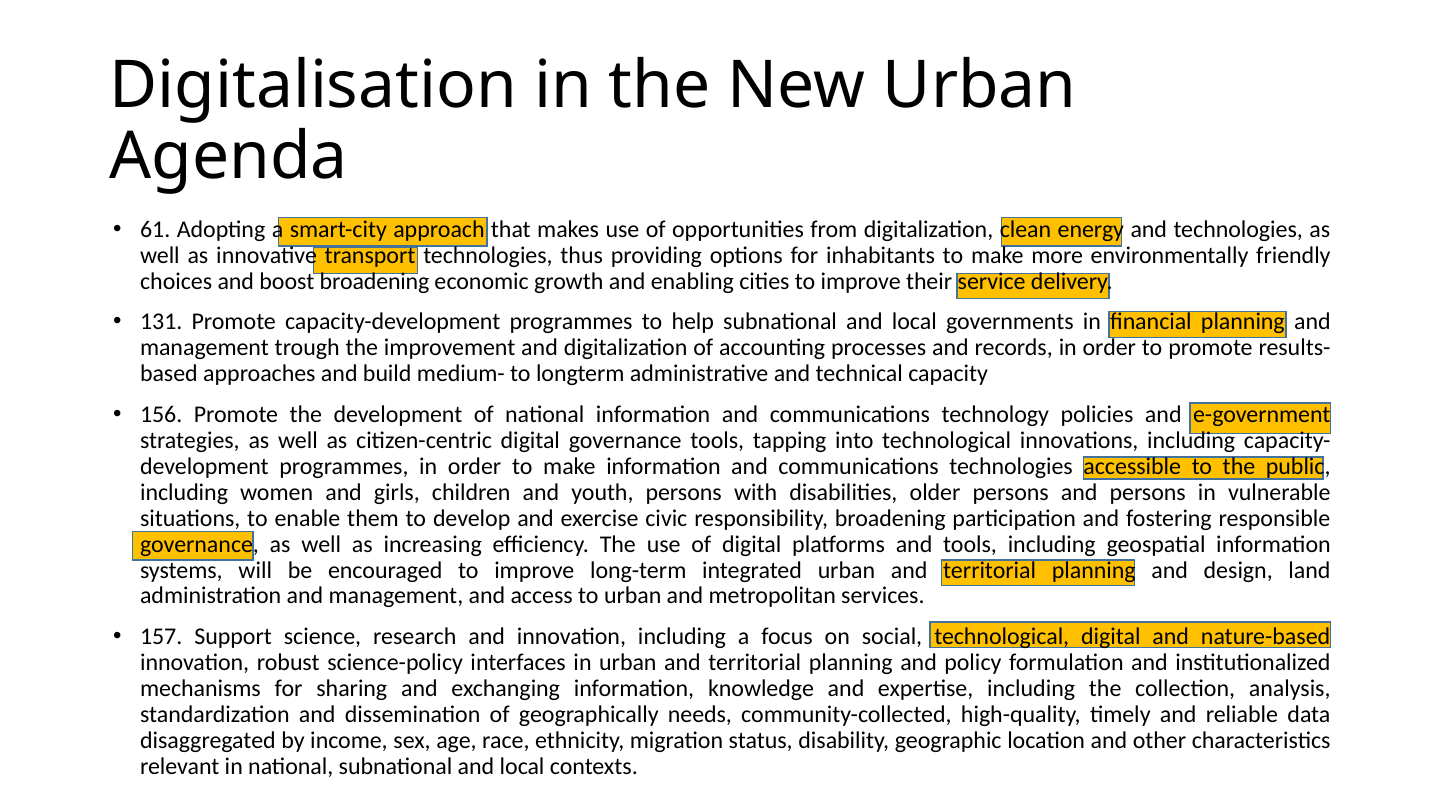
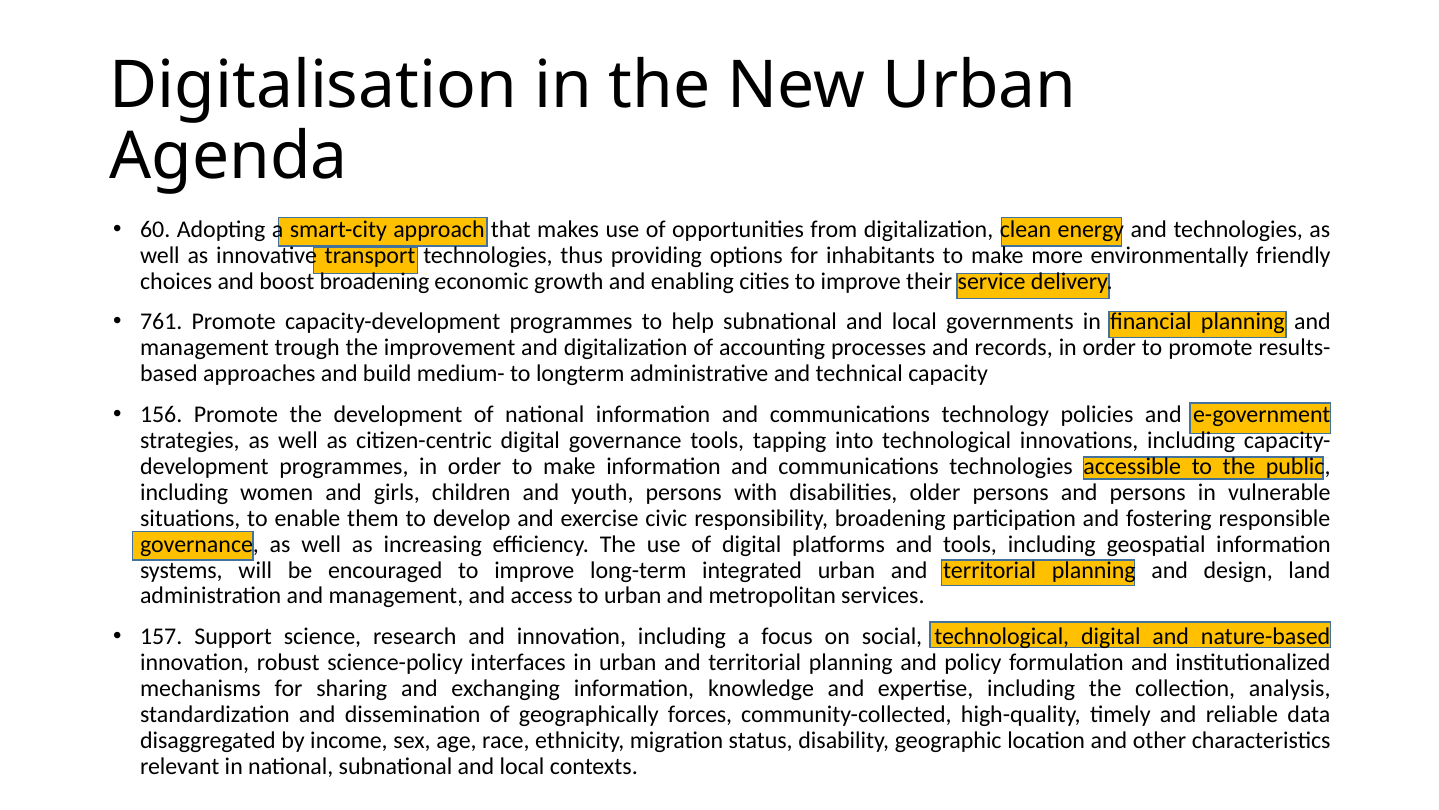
61: 61 -> 60
131: 131 -> 761
needs: needs -> forces
